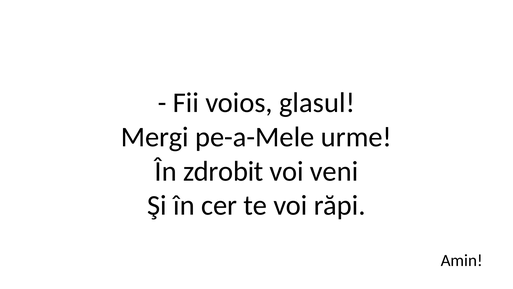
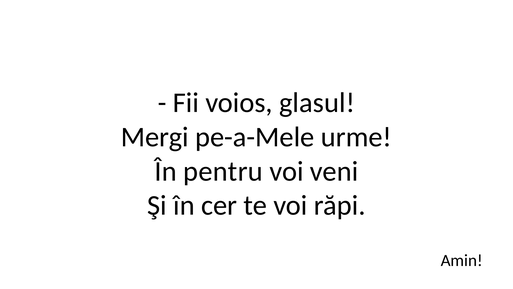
zdrobit: zdrobit -> pentru
